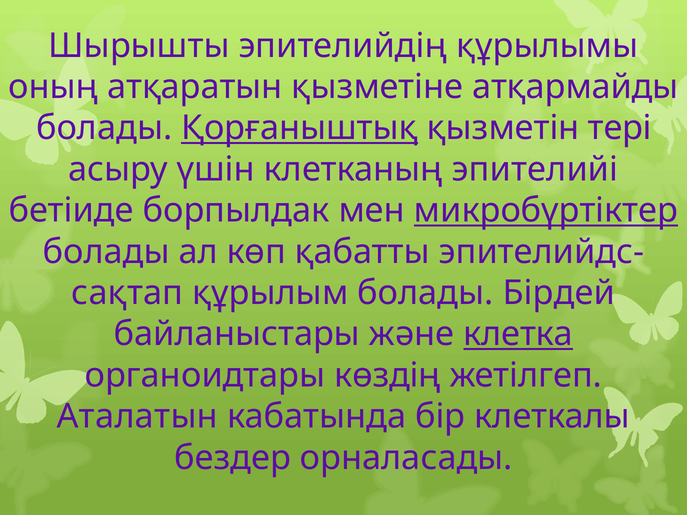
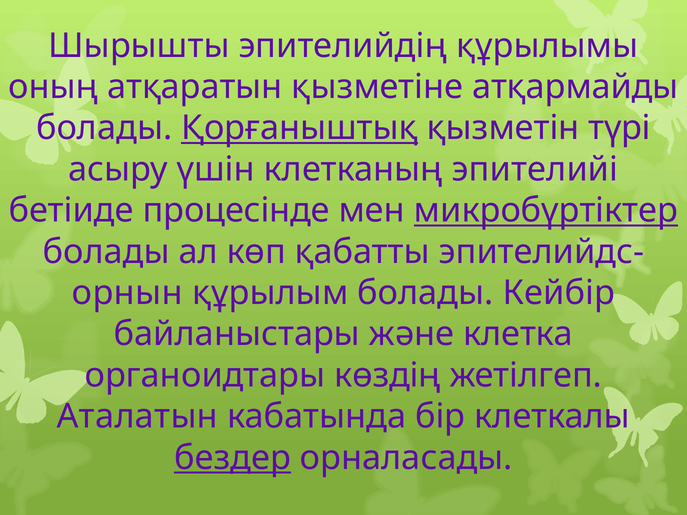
тері: тері -> түрі
борпылдак: борпылдак -> процесінде
сақтап: сақтап -> орнын
Бірдей: Бірдей -> Кейбір
клетка underline: present -> none
бездер underline: none -> present
